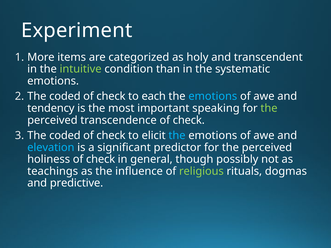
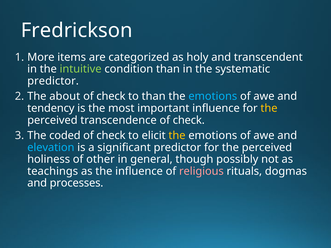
Experiment: Experiment -> Fredrickson
emotions at (53, 81): emotions -> predictor
coded at (65, 96): coded -> about
to each: each -> than
important speaking: speaking -> influence
the at (269, 108) colour: light green -> yellow
the at (177, 136) colour: light blue -> yellow
holiness of check: check -> other
religious colour: light green -> pink
predictive: predictive -> processes
